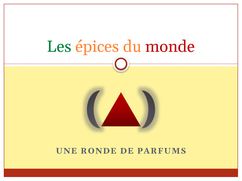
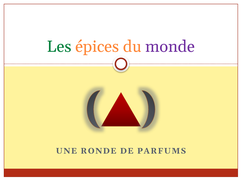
monde colour: red -> purple
